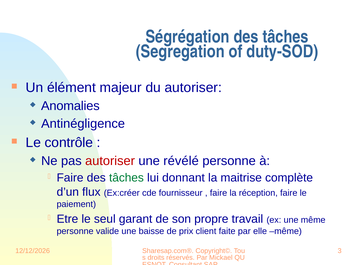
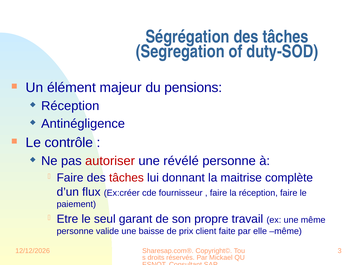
du autoriser: autoriser -> pensions
Anomalies at (70, 106): Anomalies -> Réception
tâches at (126, 178) colour: green -> red
